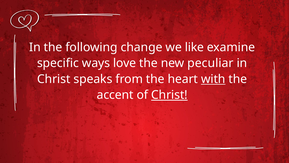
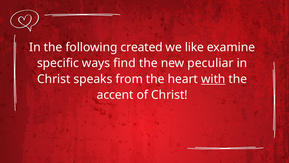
change: change -> created
love: love -> find
Christ at (169, 95) underline: present -> none
